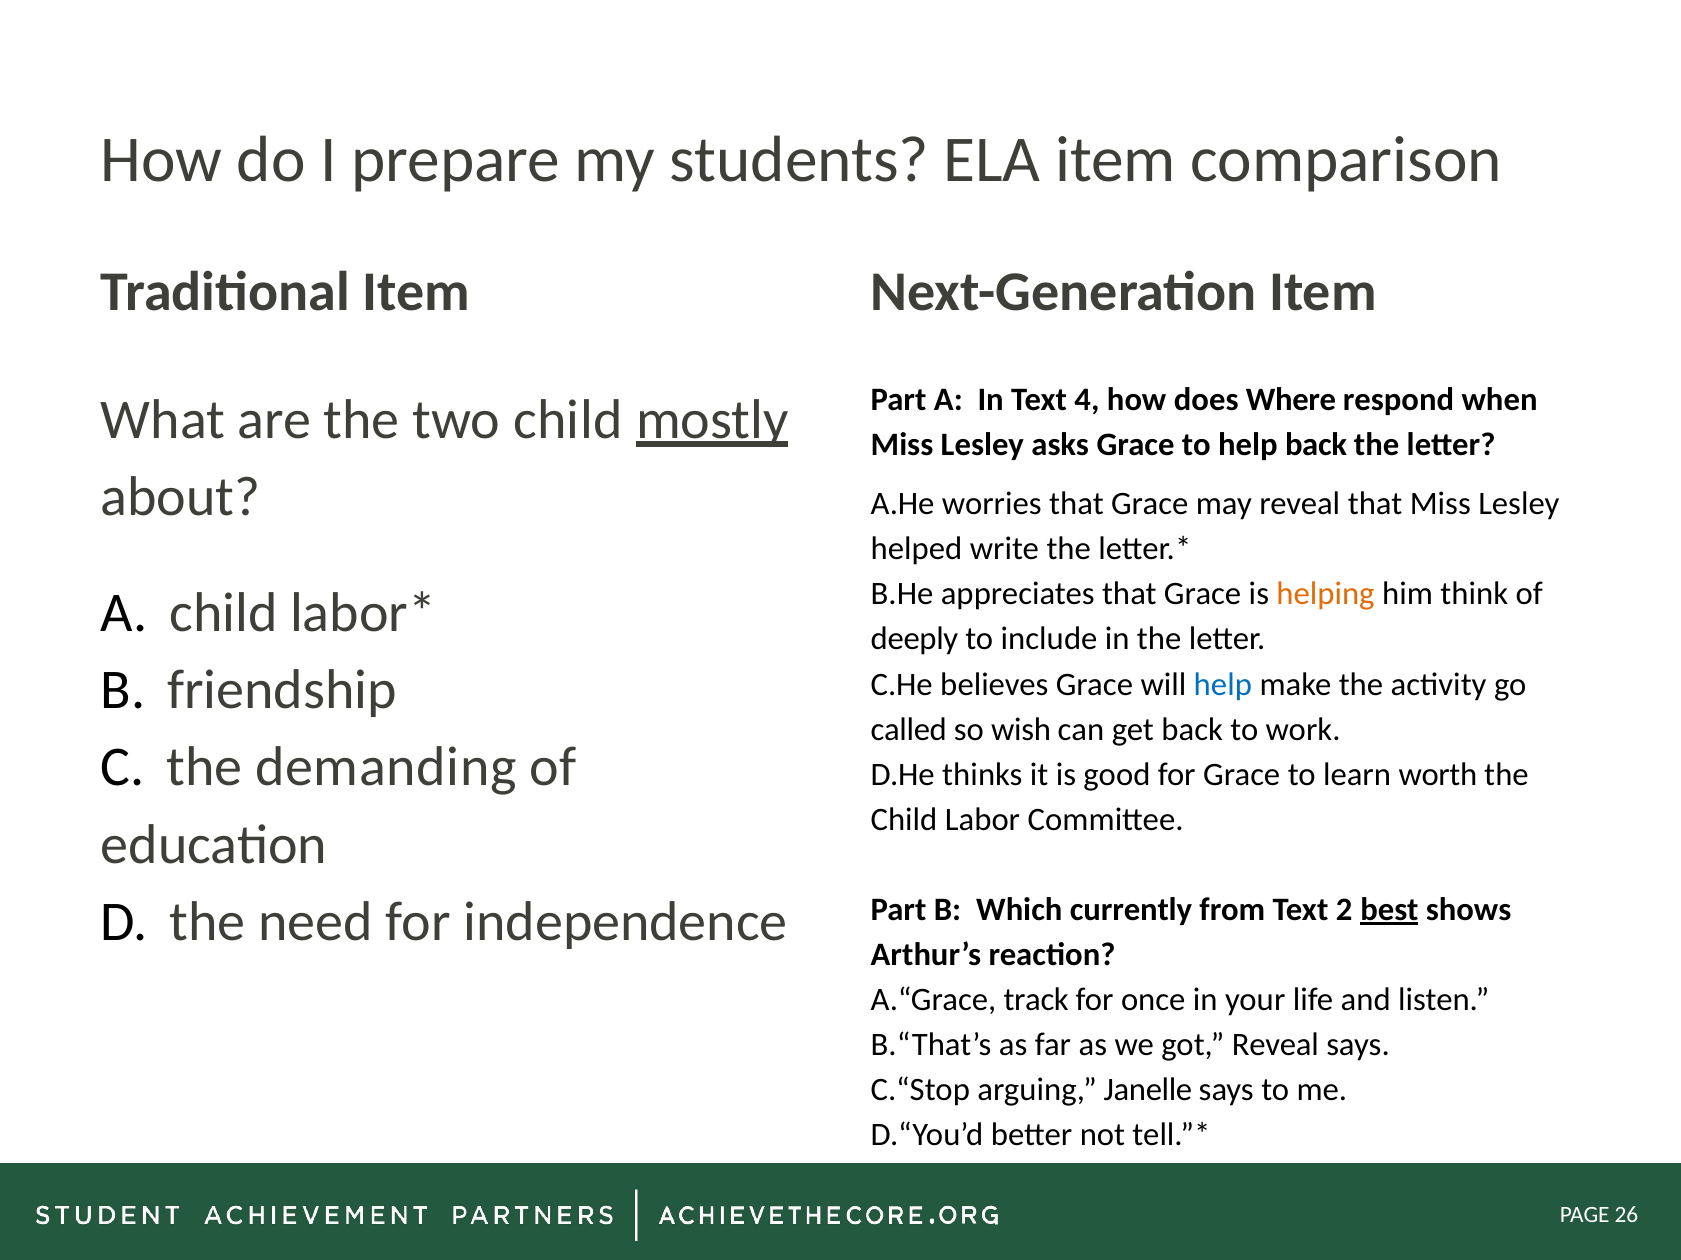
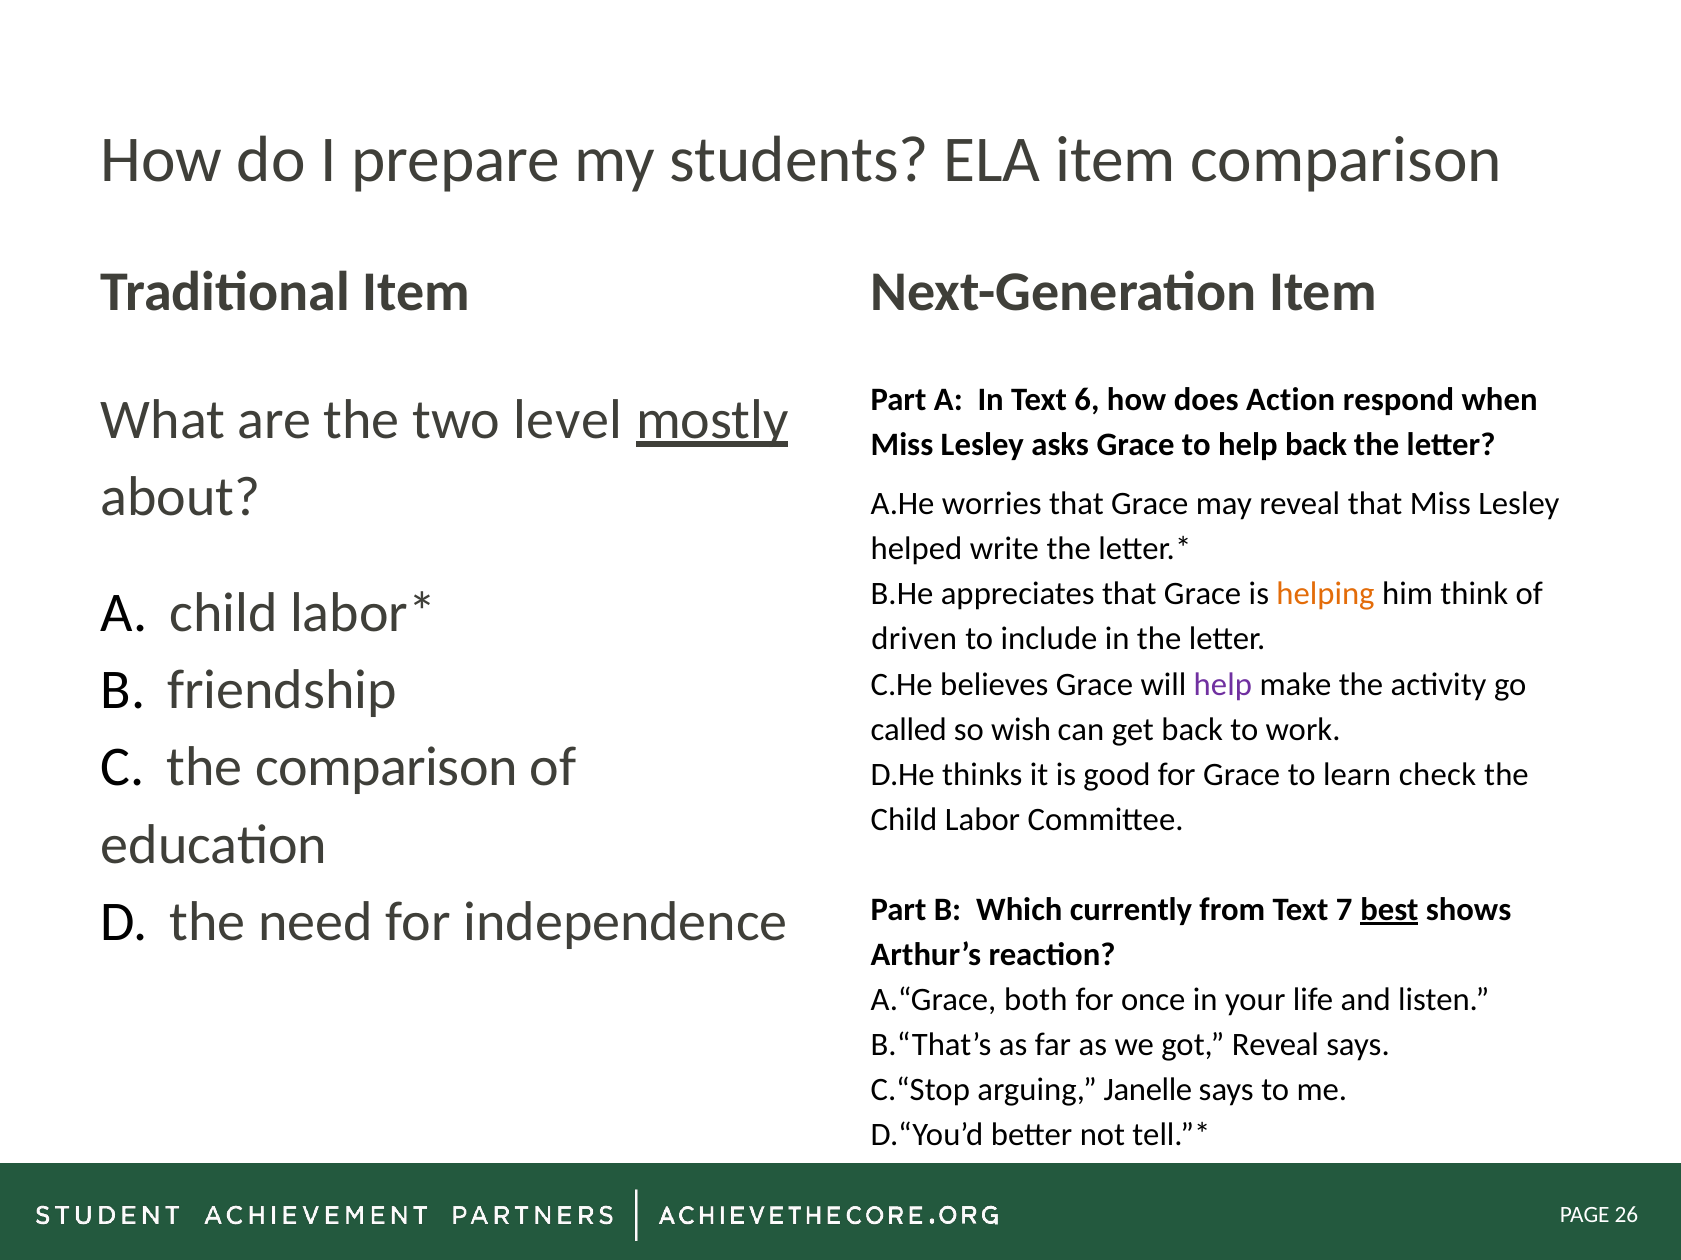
4: 4 -> 6
Where: Where -> Action
two child: child -> level
deeply: deeply -> driven
help at (1223, 685) colour: blue -> purple
the demanding: demanding -> comparison
worth: worth -> check
2: 2 -> 7
track: track -> both
